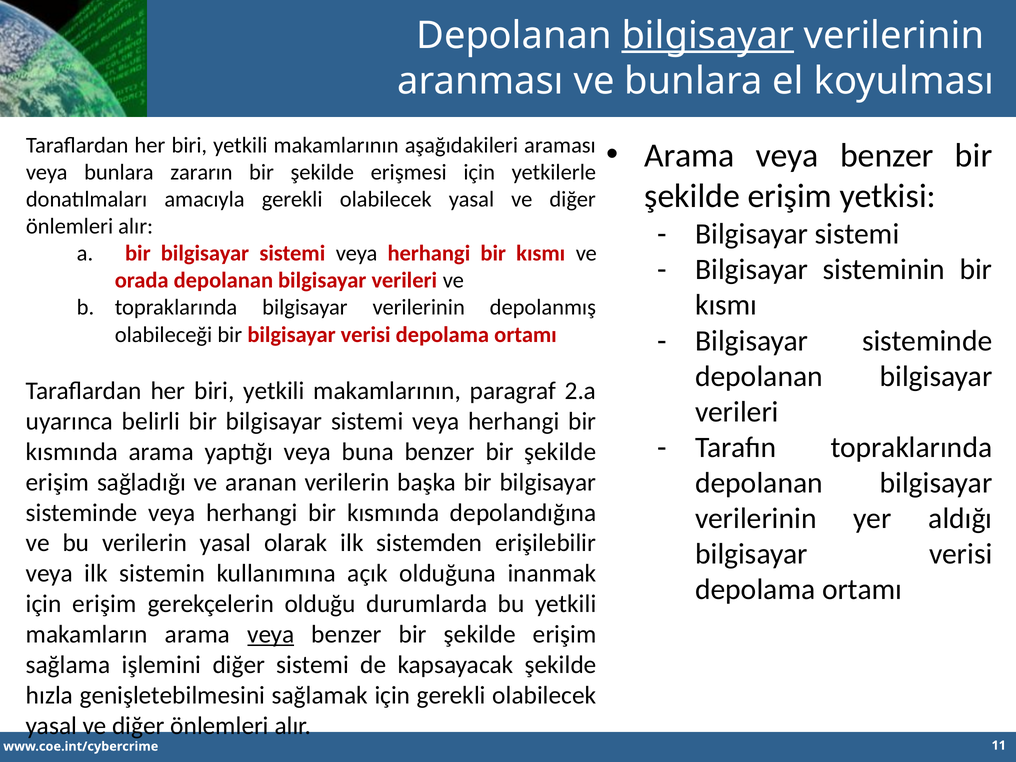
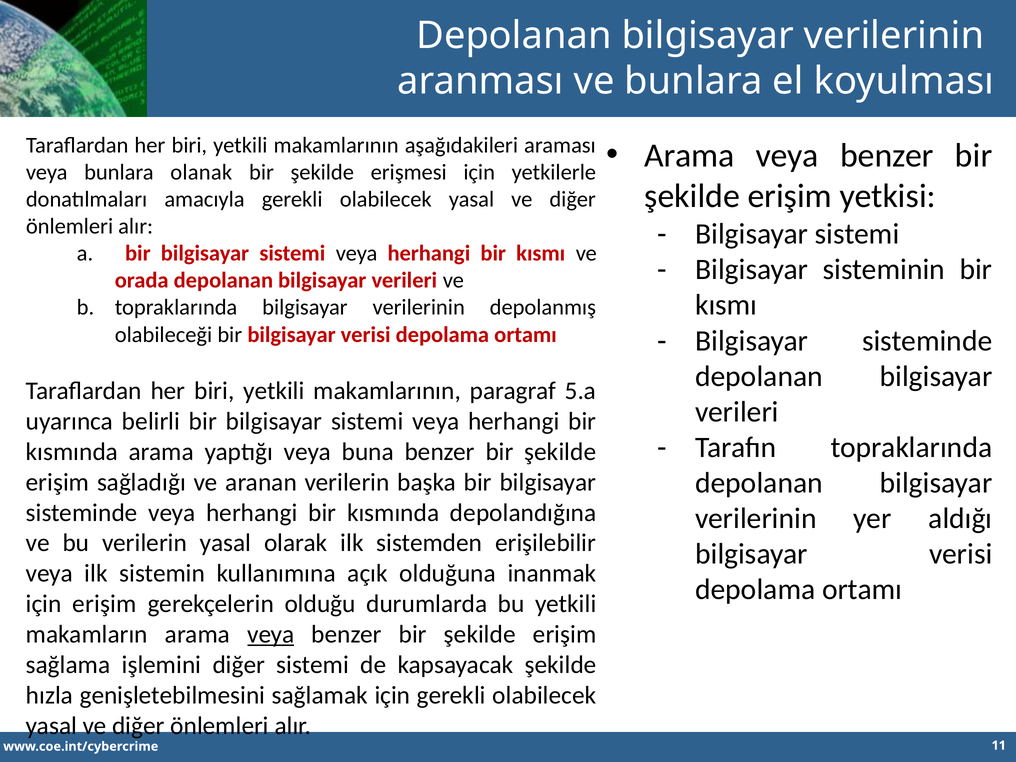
bilgisayar at (708, 35) underline: present -> none
zararın: zararın -> olanak
2.a: 2.a -> 5.a
